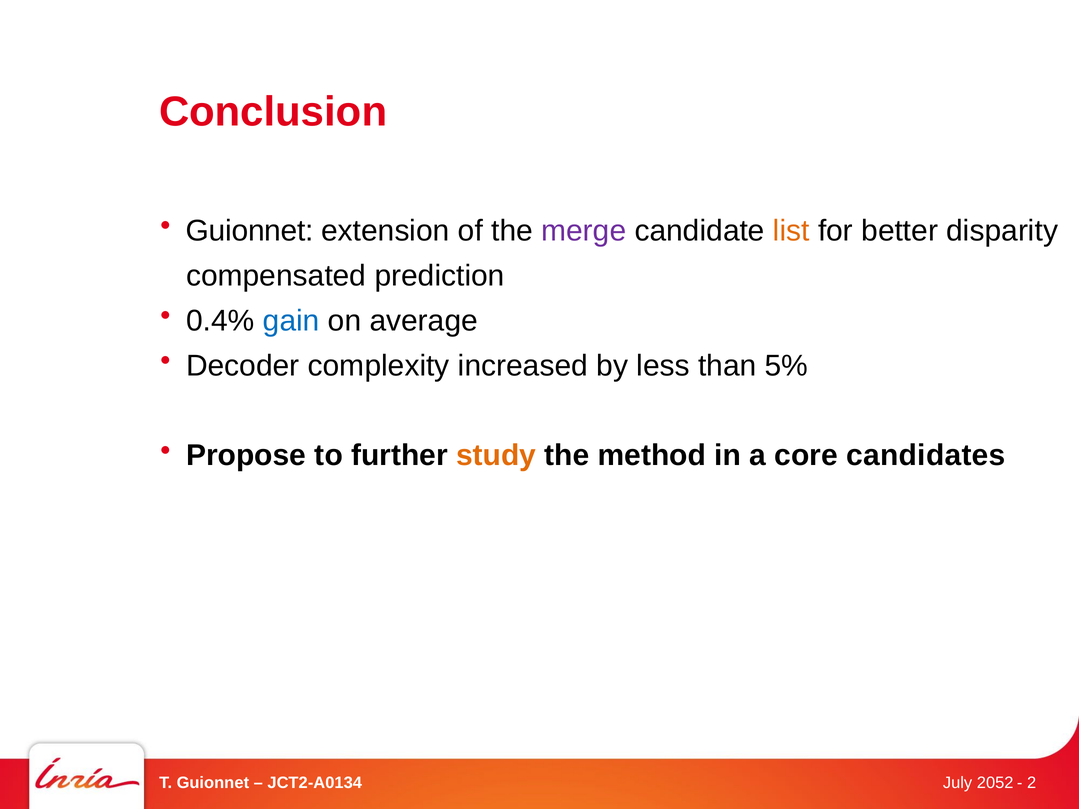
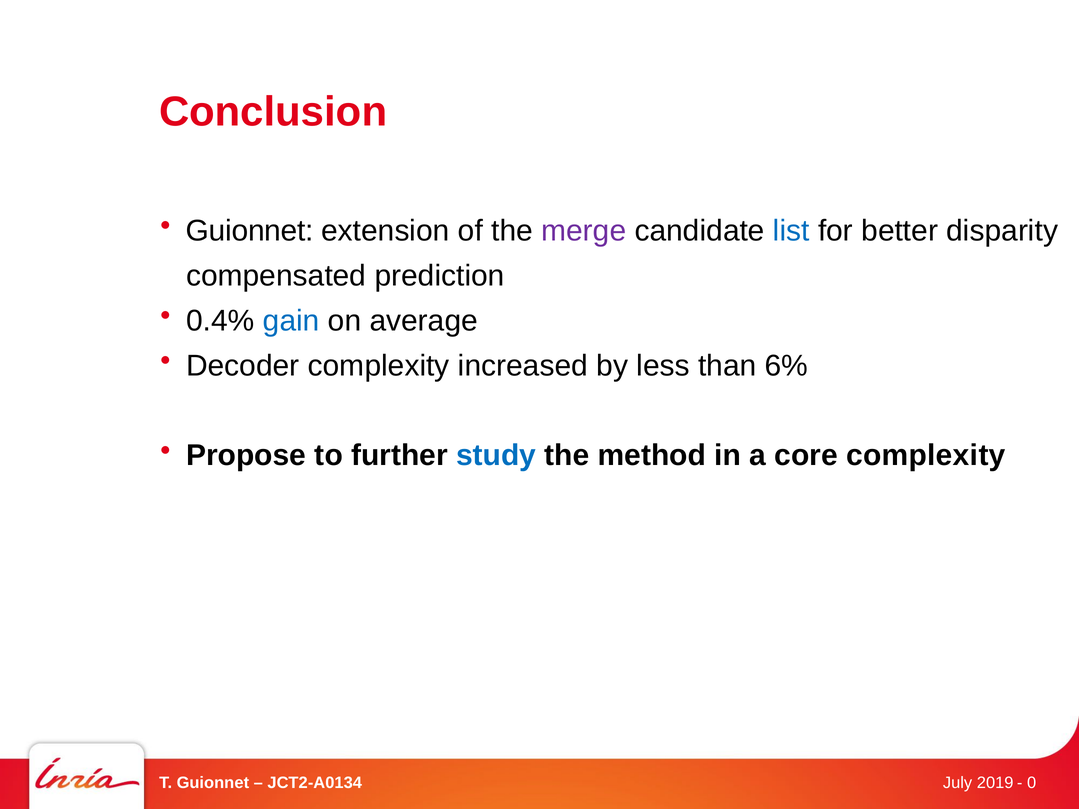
list colour: orange -> blue
5%: 5% -> 6%
study colour: orange -> blue
core candidates: candidates -> complexity
2: 2 -> 0
2052: 2052 -> 2019
